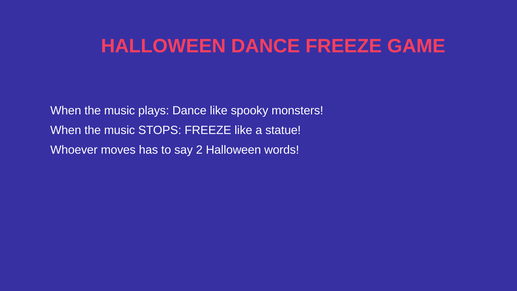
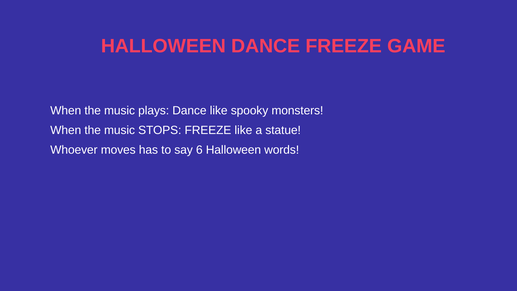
2: 2 -> 6
